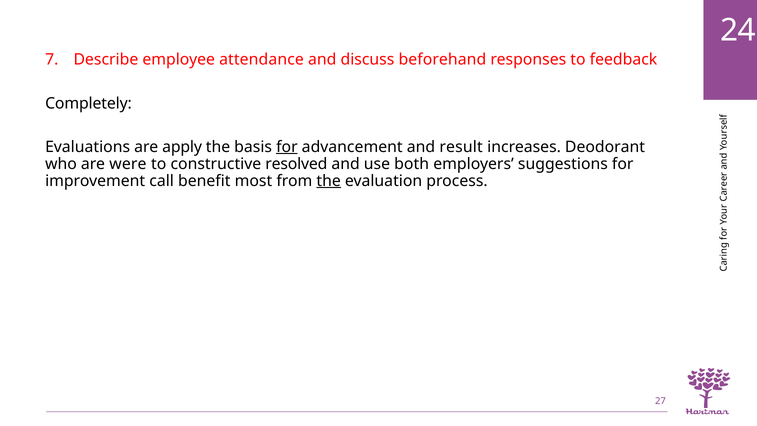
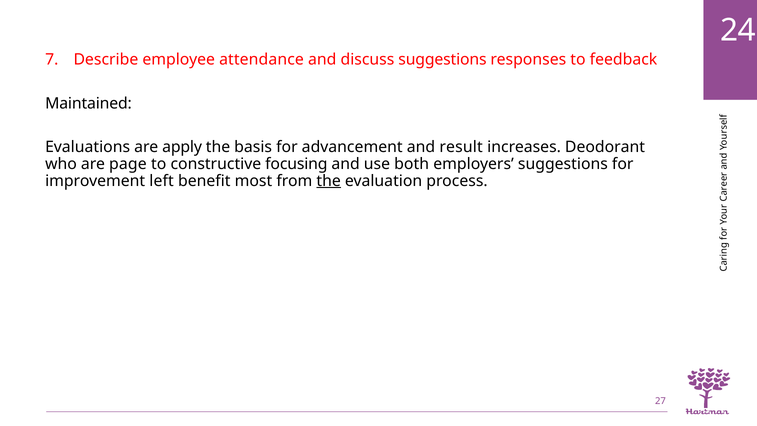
discuss beforehand: beforehand -> suggestions
Completely: Completely -> Maintained
for at (287, 147) underline: present -> none
were: were -> page
resolved: resolved -> focusing
call: call -> left
